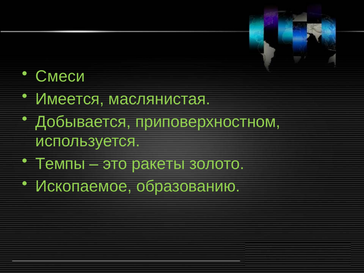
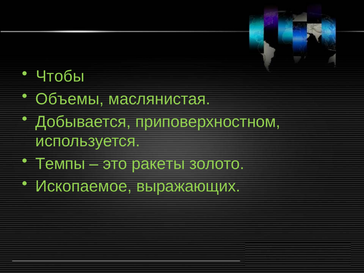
Смеси: Смеси -> Чтобы
Имеется: Имеется -> Объемы
образованию: образованию -> выражающих
